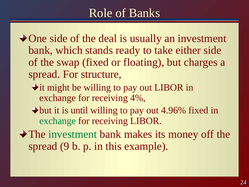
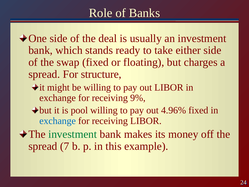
4%: 4% -> 9%
until: until -> pool
exchange at (58, 121) colour: green -> blue
9: 9 -> 7
